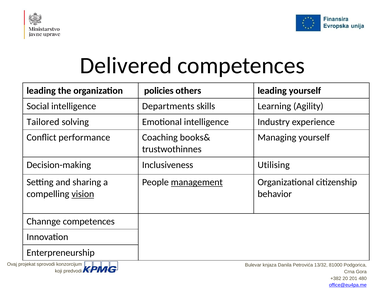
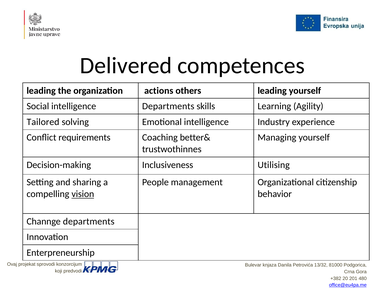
policies: policies -> actions
performance: performance -> requirements
books&: books& -> better&
management underline: present -> none
Channge competences: competences -> departments
